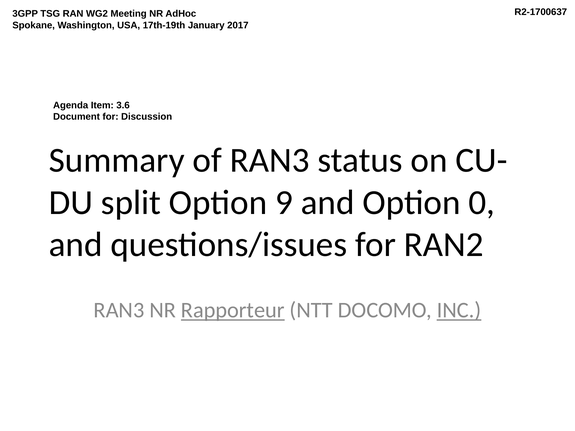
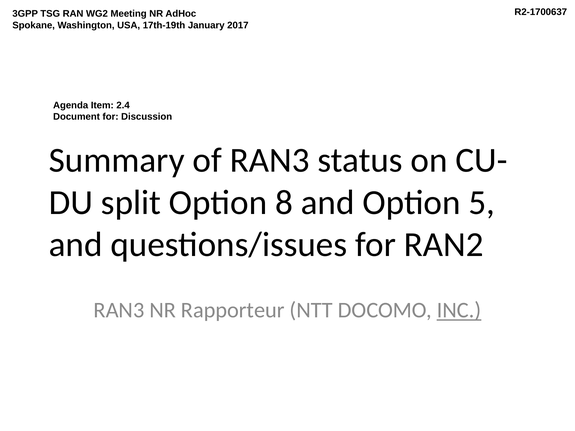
3.6: 3.6 -> 2.4
9: 9 -> 8
0: 0 -> 5
Rapporteur underline: present -> none
